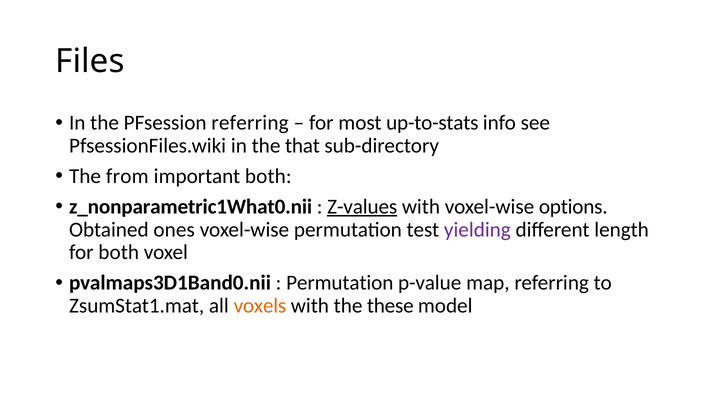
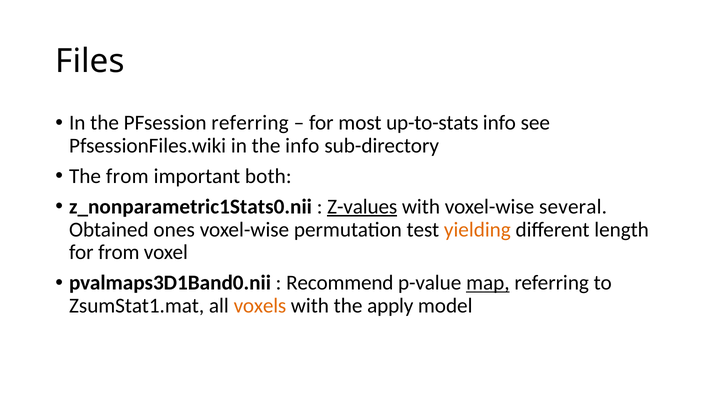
the that: that -> info
z_nonparametric1What0.nii: z_nonparametric1What0.nii -> z_nonparametric1Stats0.nii
options: options -> several
yielding colour: purple -> orange
for both: both -> from
Permutation at (340, 283): Permutation -> Recommend
map underline: none -> present
these: these -> apply
